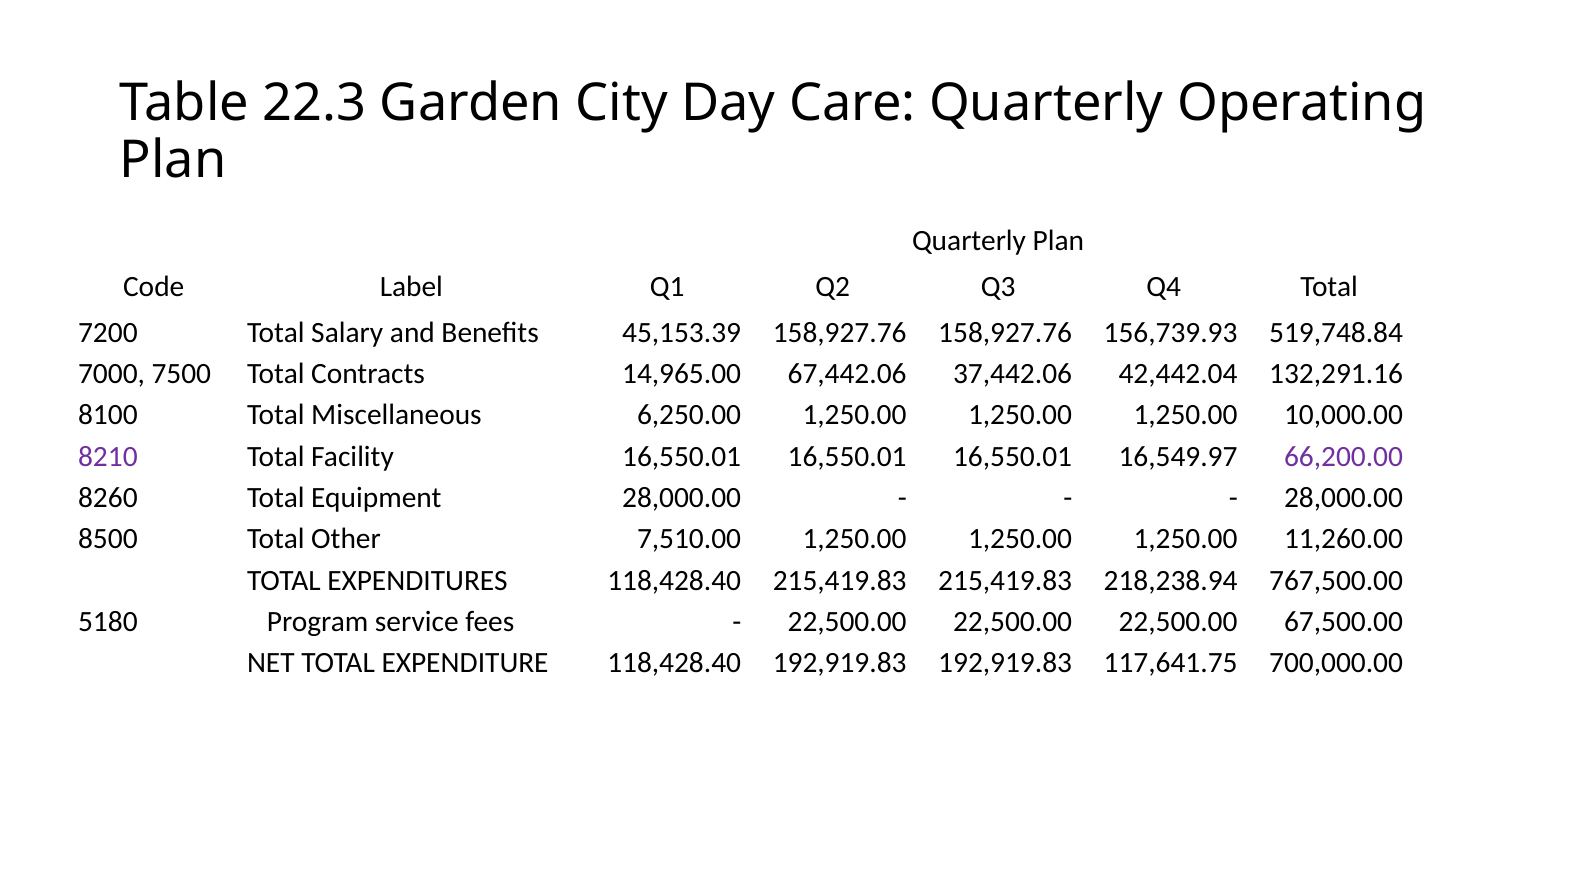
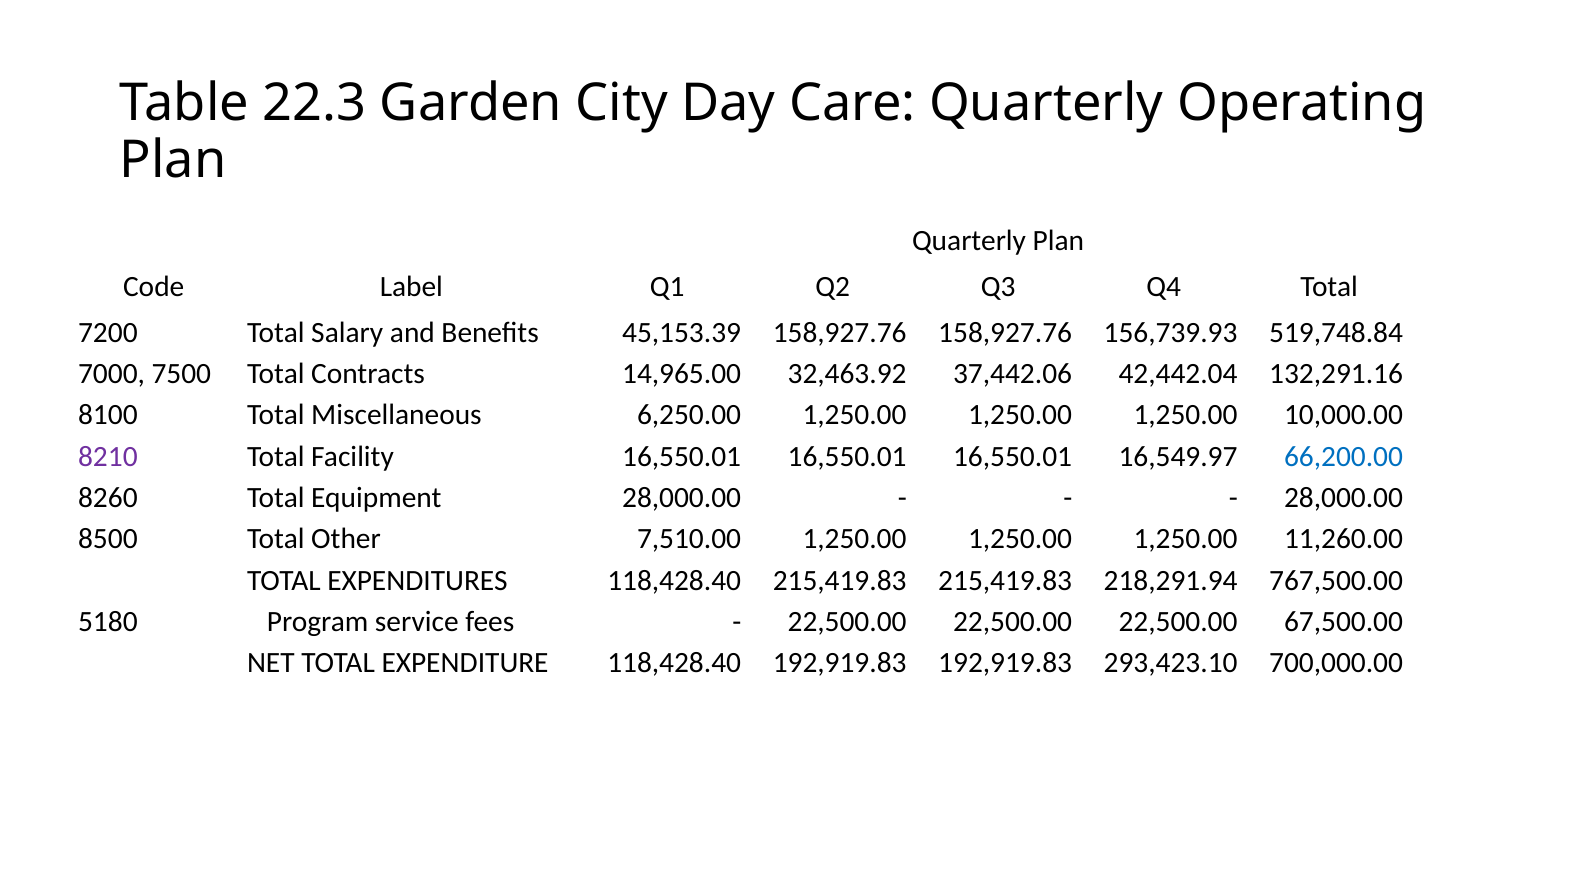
67,442.06: 67,442.06 -> 32,463.92
66,200.00 colour: purple -> blue
218,238.94: 218,238.94 -> 218,291.94
117,641.75: 117,641.75 -> 293,423.10
